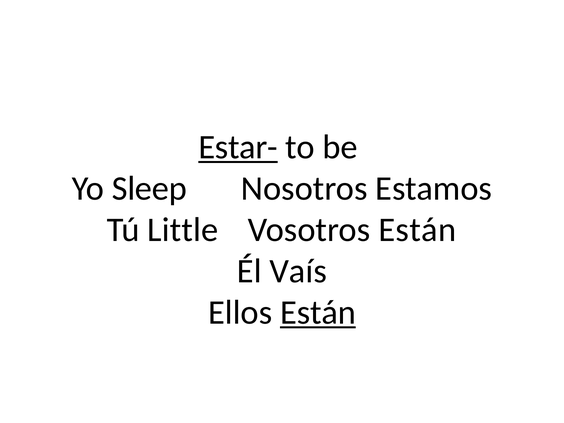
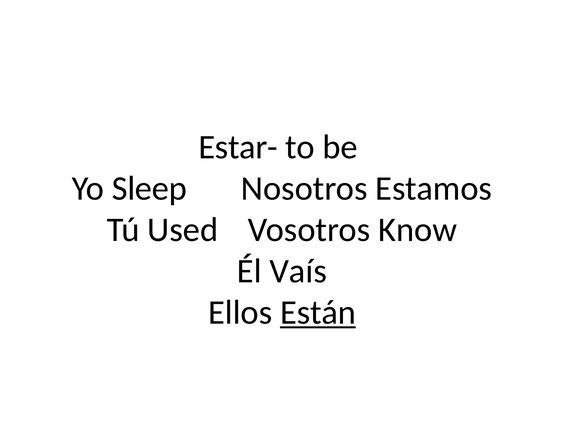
Estar- underline: present -> none
Little: Little -> Used
Vosotros Están: Están -> Know
